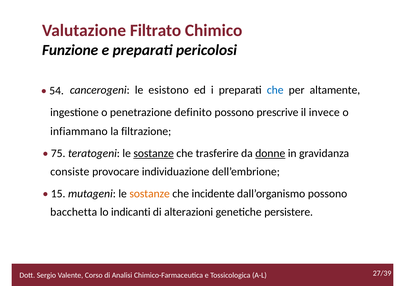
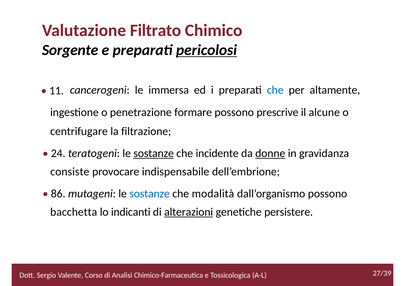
Funzione: Funzione -> Sorgente
pericolosi underline: none -> present
54: 54 -> 11
esistono: esistono -> immersa
definito: definito -> formare
invece: invece -> alcune
infiammano: infiammano -> centrifugare
75: 75 -> 24
trasferire: trasferire -> incidente
individuazione: individuazione -> indispensabile
15: 15 -> 86
sostanze at (150, 194) colour: orange -> blue
incidente: incidente -> modalità
alterazioni underline: none -> present
